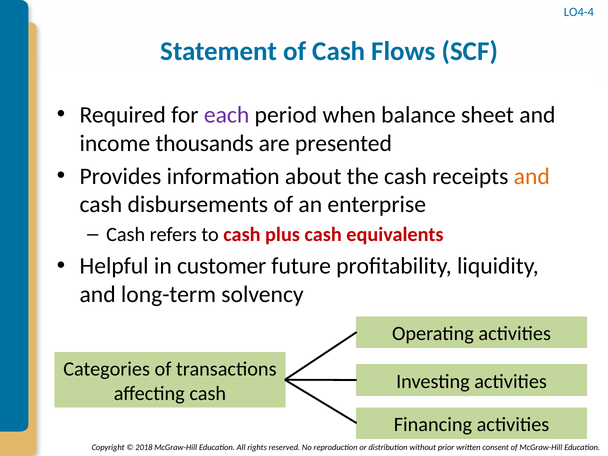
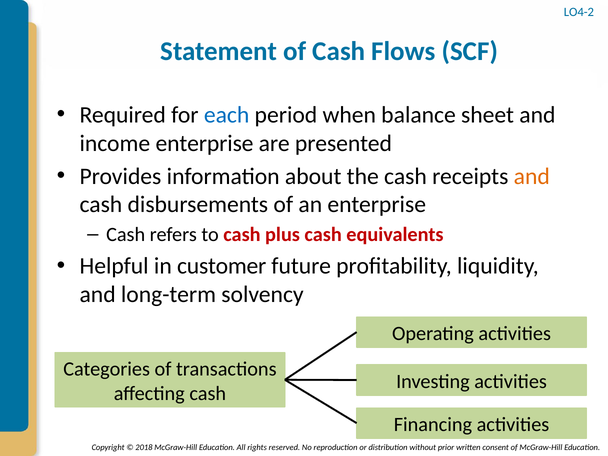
LO4-4: LO4-4 -> LO4-2
each colour: purple -> blue
income thousands: thousands -> enterprise
